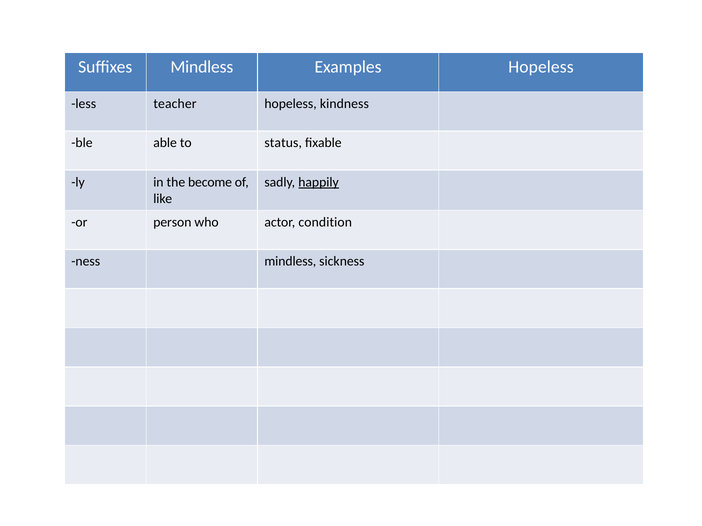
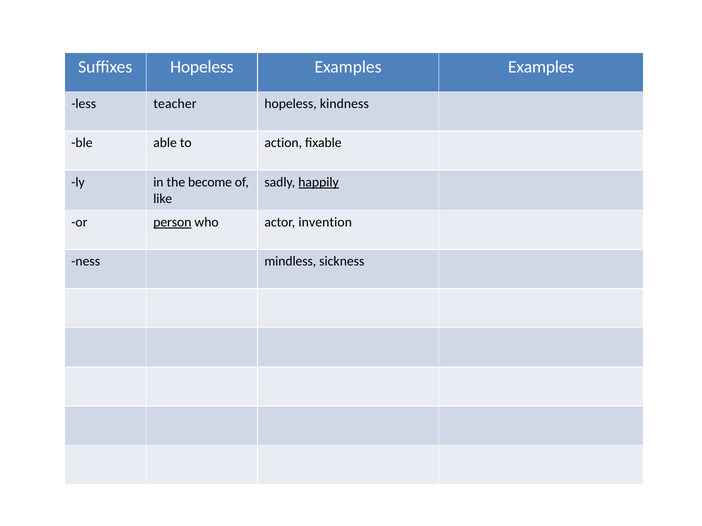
Suffixes Mindless: Mindless -> Hopeless
Examples Hopeless: Hopeless -> Examples
status: status -> action
person underline: none -> present
condition: condition -> invention
